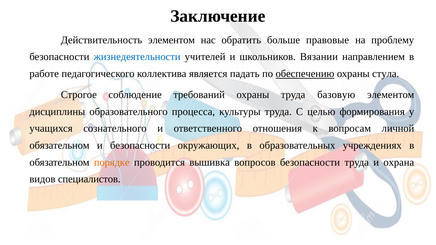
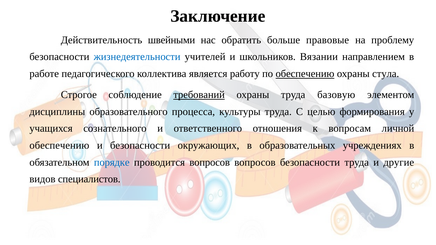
Действительность элементом: элементом -> швейными
падать: падать -> работу
требований underline: none -> present
обязательном at (59, 146): обязательном -> обеспечению
порядке colour: orange -> blue
проводится вышивка: вышивка -> вопросов
охрана: охрана -> другие
